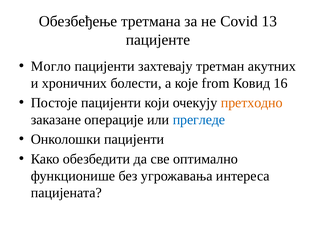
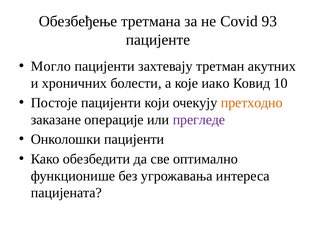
13: 13 -> 93
from: from -> иако
16: 16 -> 10
прегледе colour: blue -> purple
